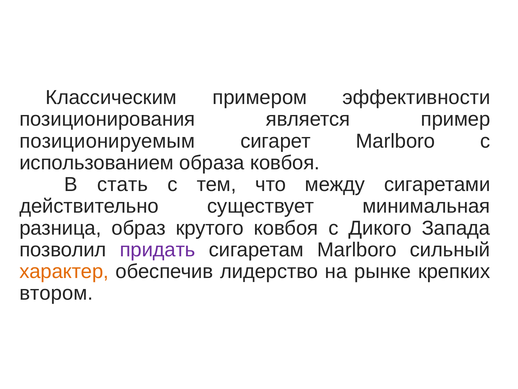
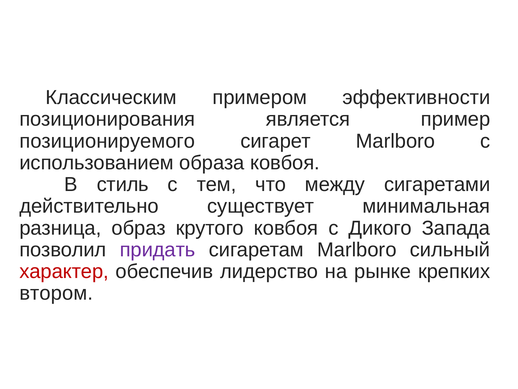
позиционируемым: позиционируемым -> позиционируемого
стать: стать -> стиль
характер colour: orange -> red
